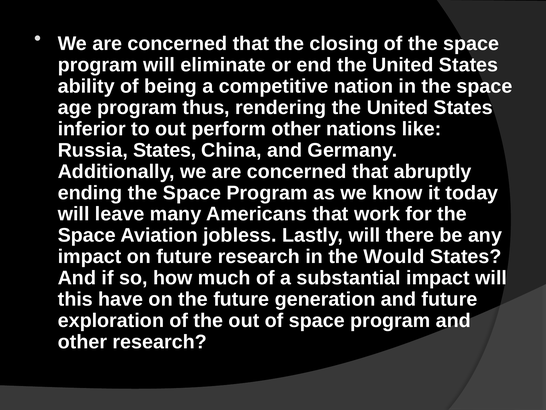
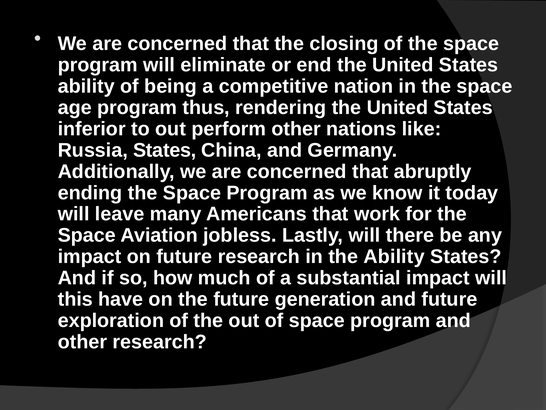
the Would: Would -> Ability
